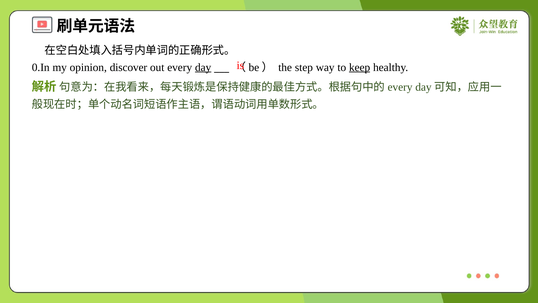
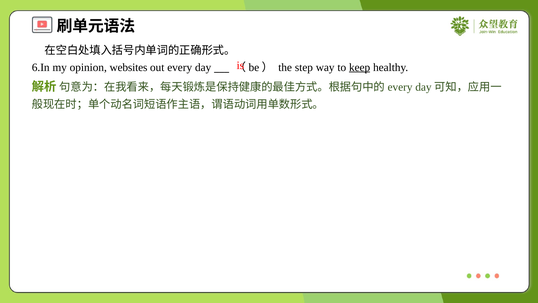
0.In: 0.In -> 6.In
discover: discover -> websites
day underline: present -> none
